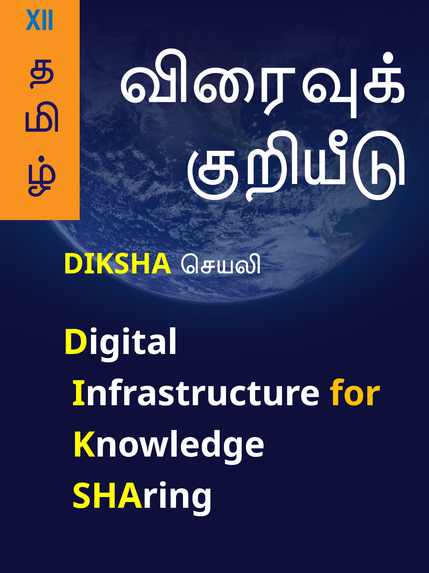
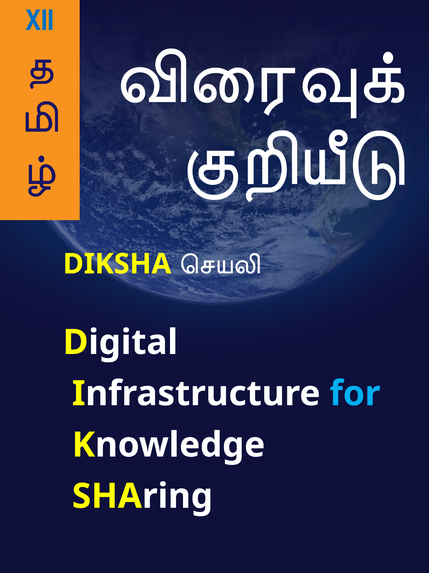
for colour: yellow -> light blue
